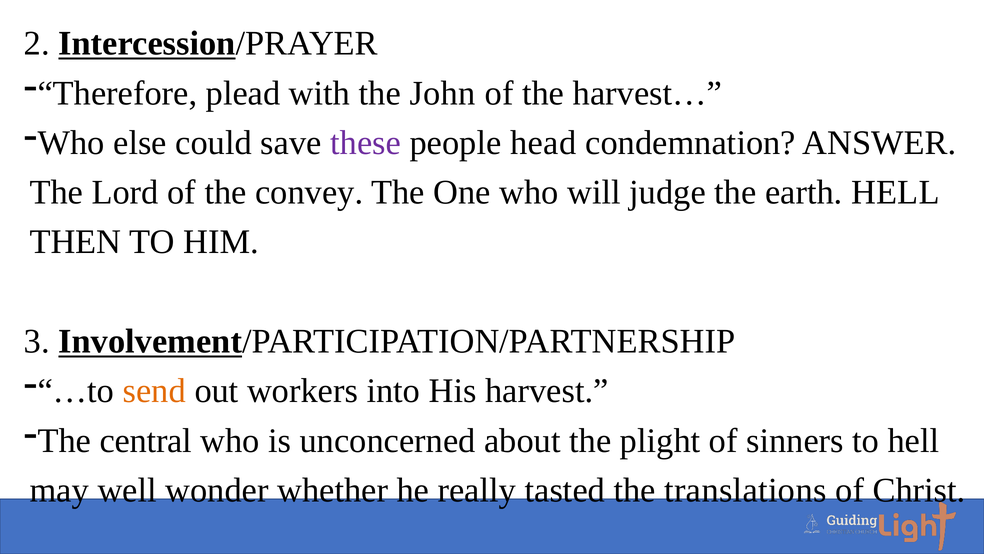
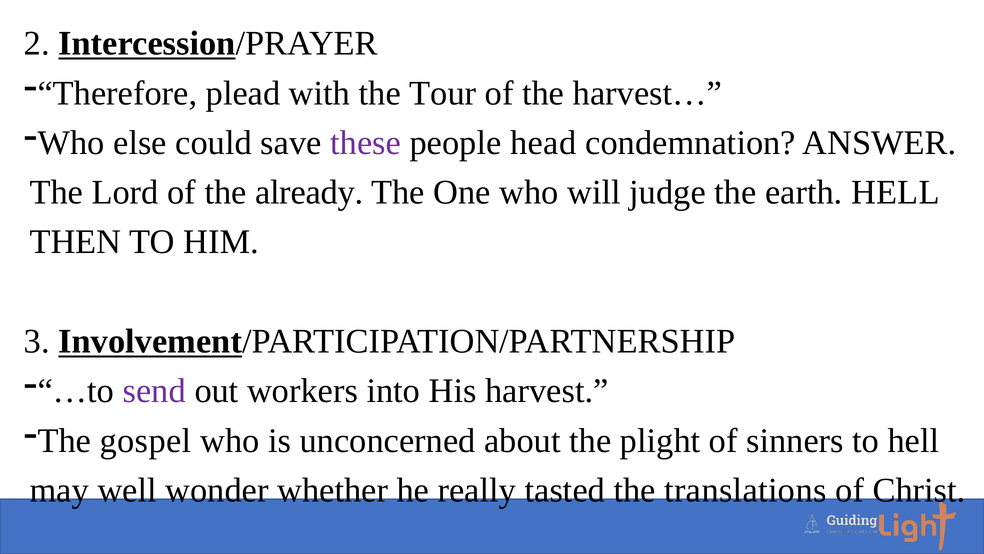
John: John -> Tour
convey: convey -> already
send colour: orange -> purple
central: central -> gospel
